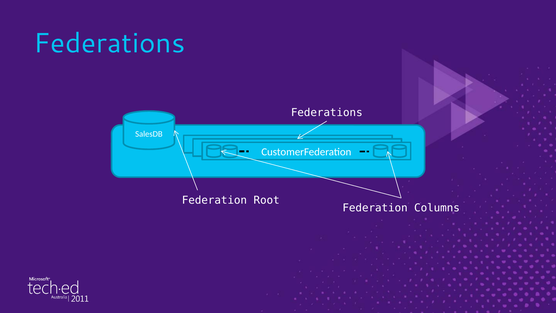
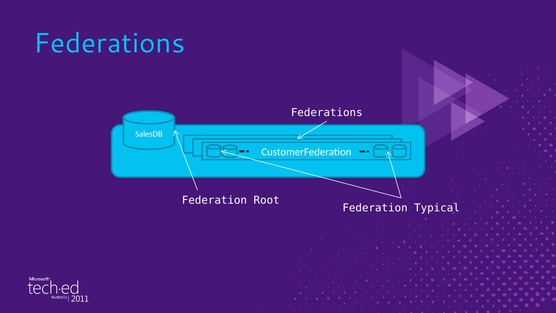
Columns: Columns -> Typical
